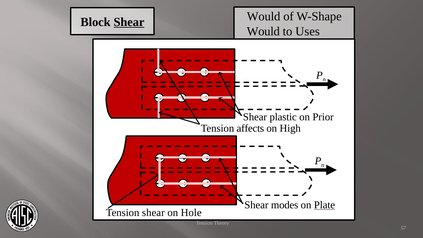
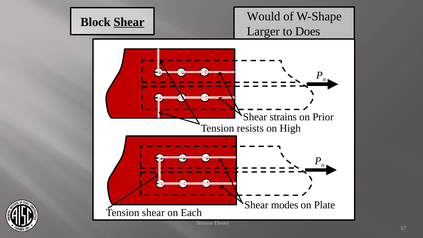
Would at (263, 31): Would -> Larger
Uses: Uses -> Does
plastic: plastic -> strains
affects: affects -> resists
Plate underline: present -> none
Hole: Hole -> Each
